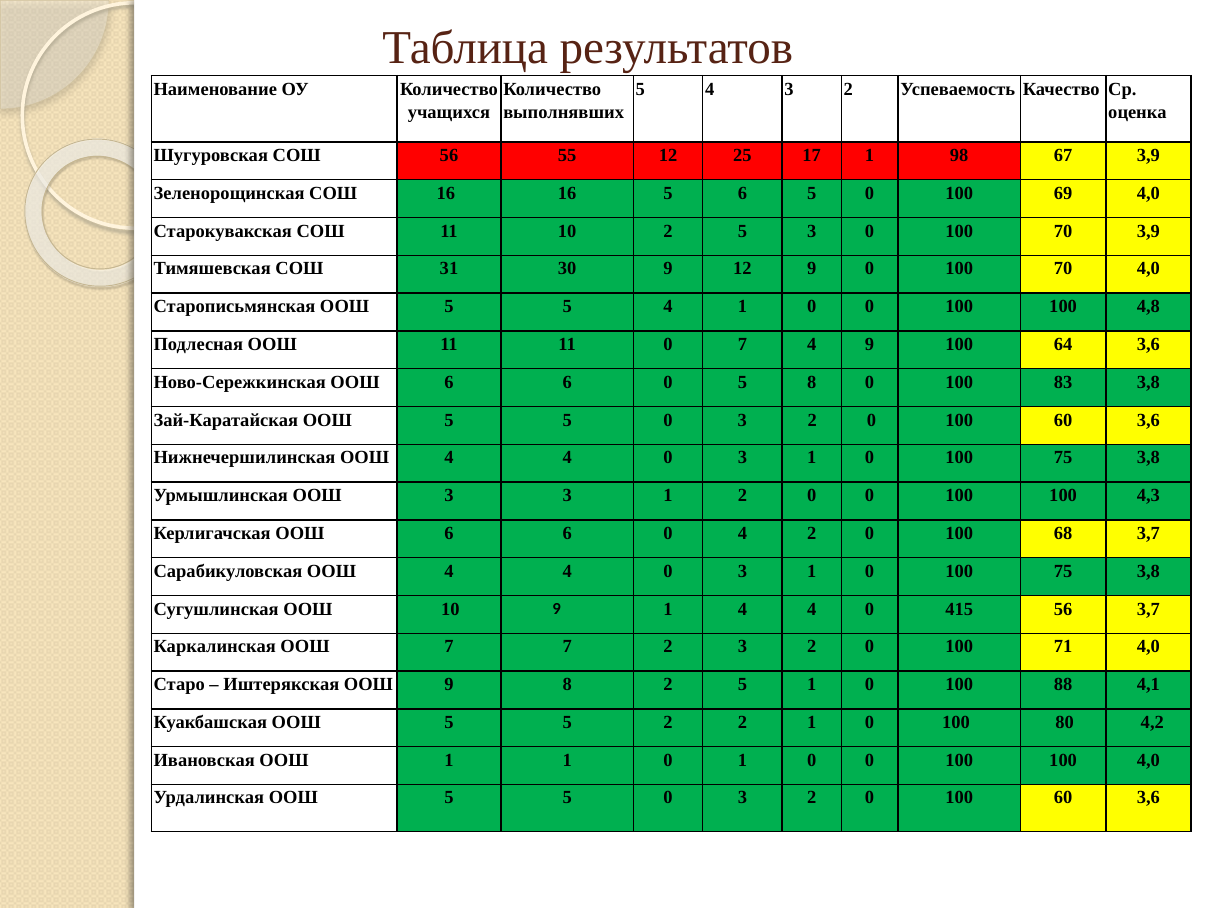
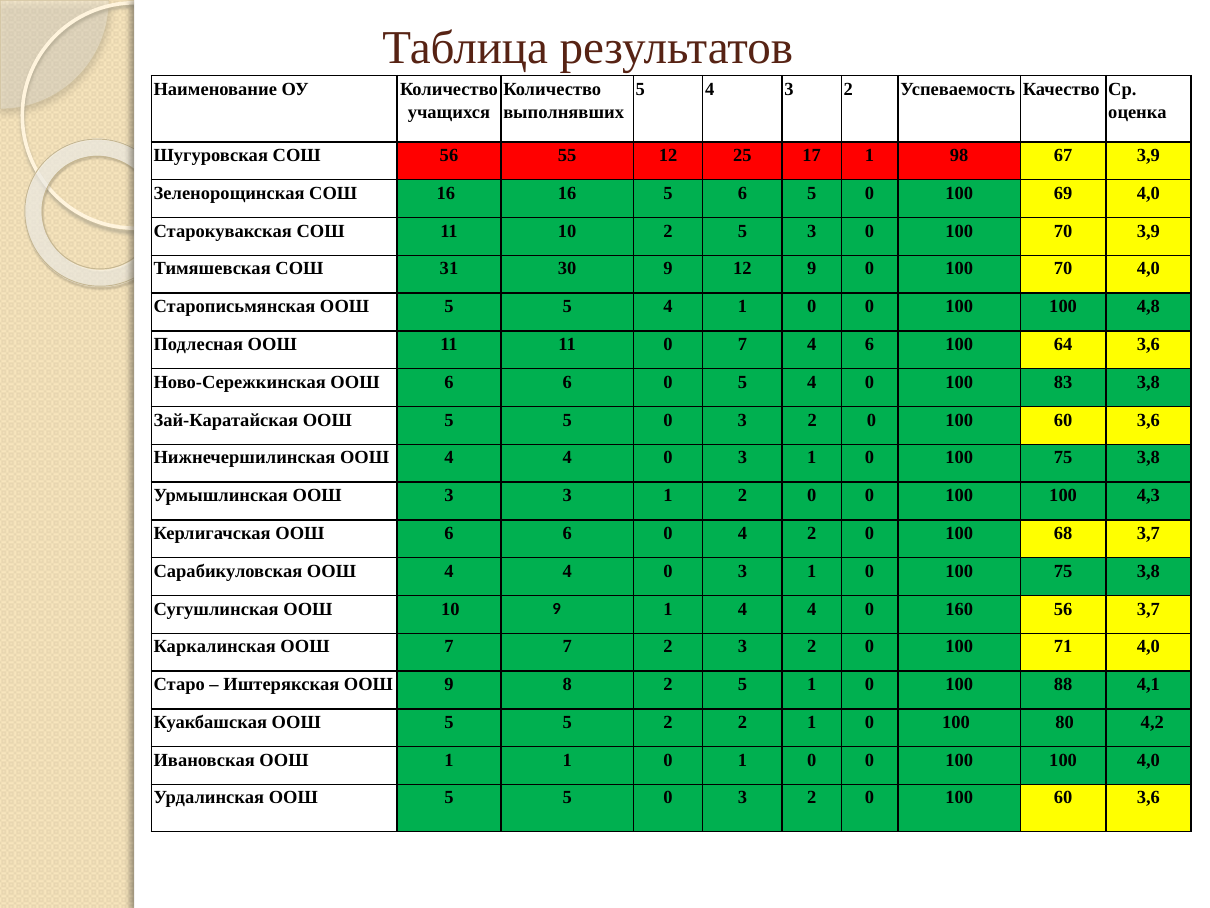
4 9: 9 -> 6
0 5 8: 8 -> 4
415: 415 -> 160
